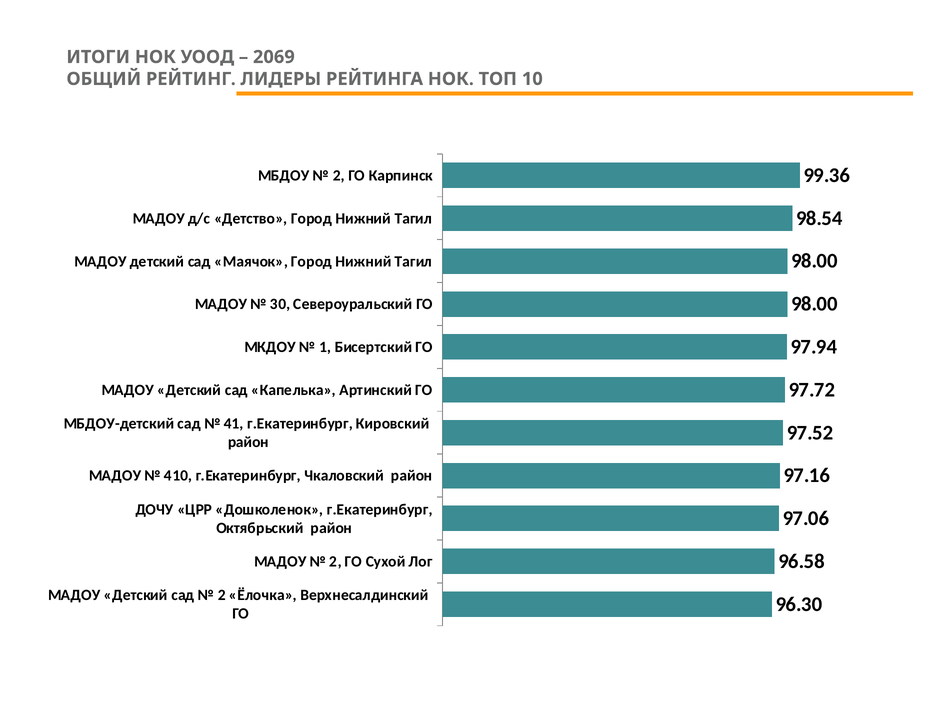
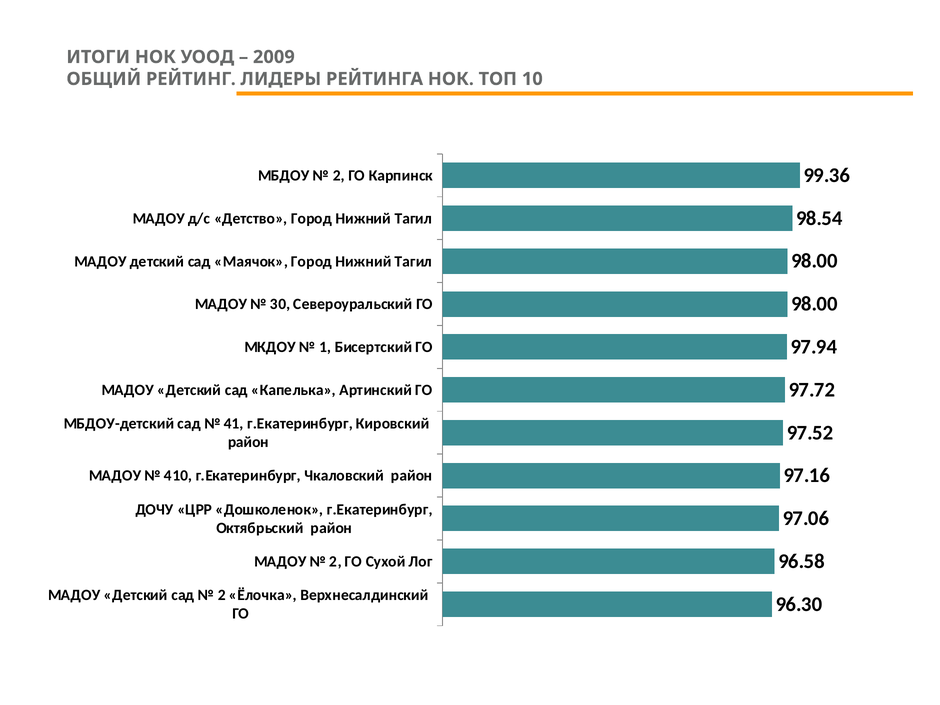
2069: 2069 -> 2009
